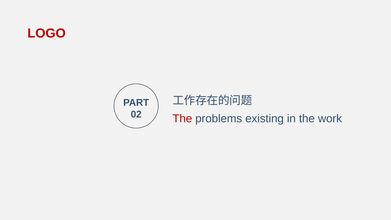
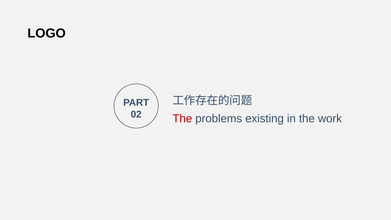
LOGO colour: red -> black
